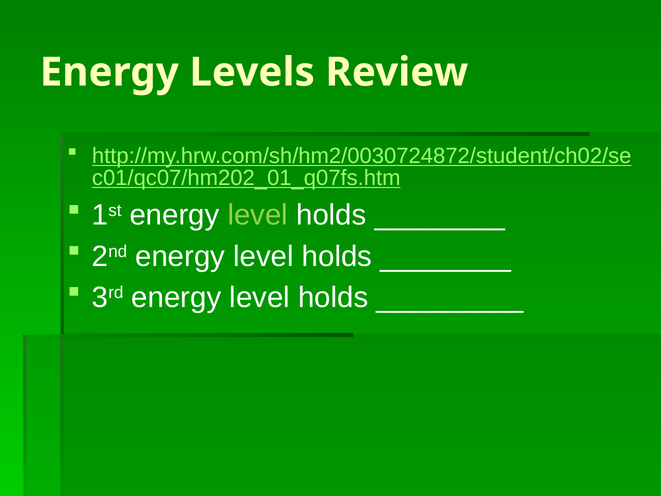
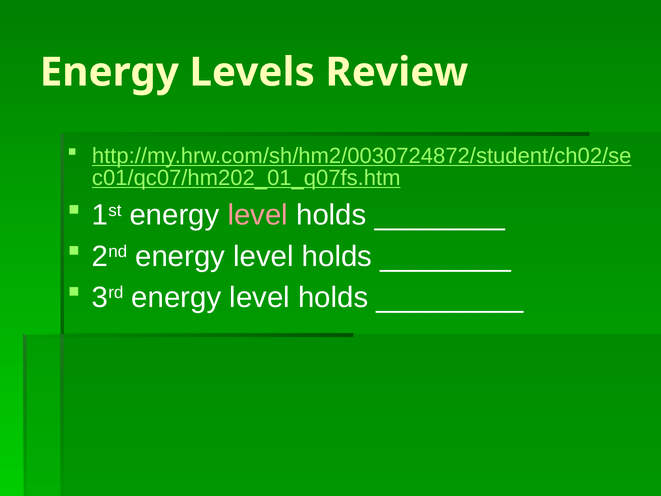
level at (258, 215) colour: light green -> pink
